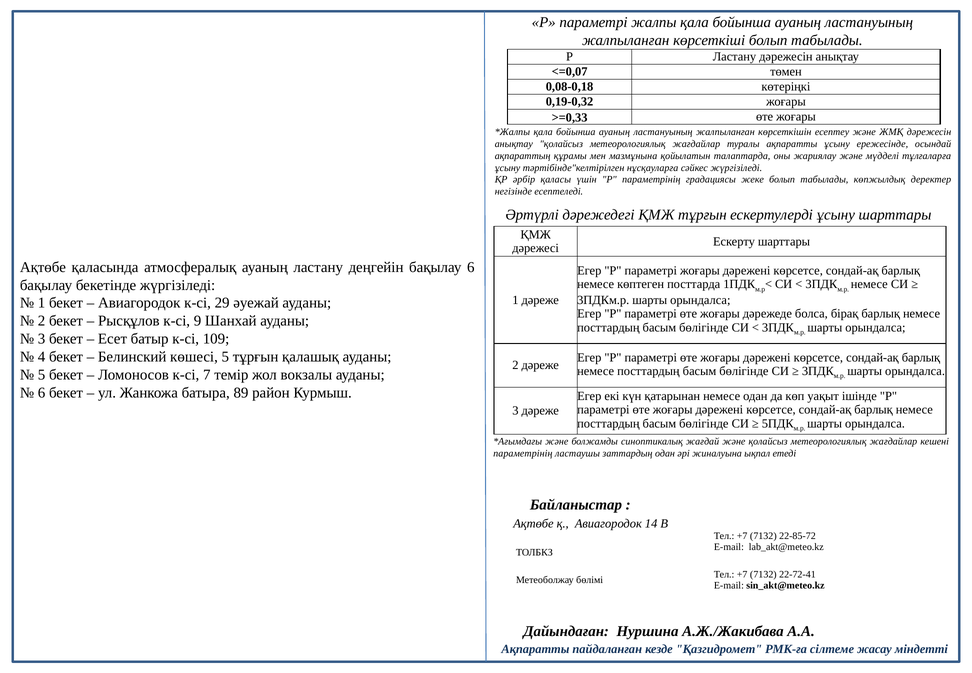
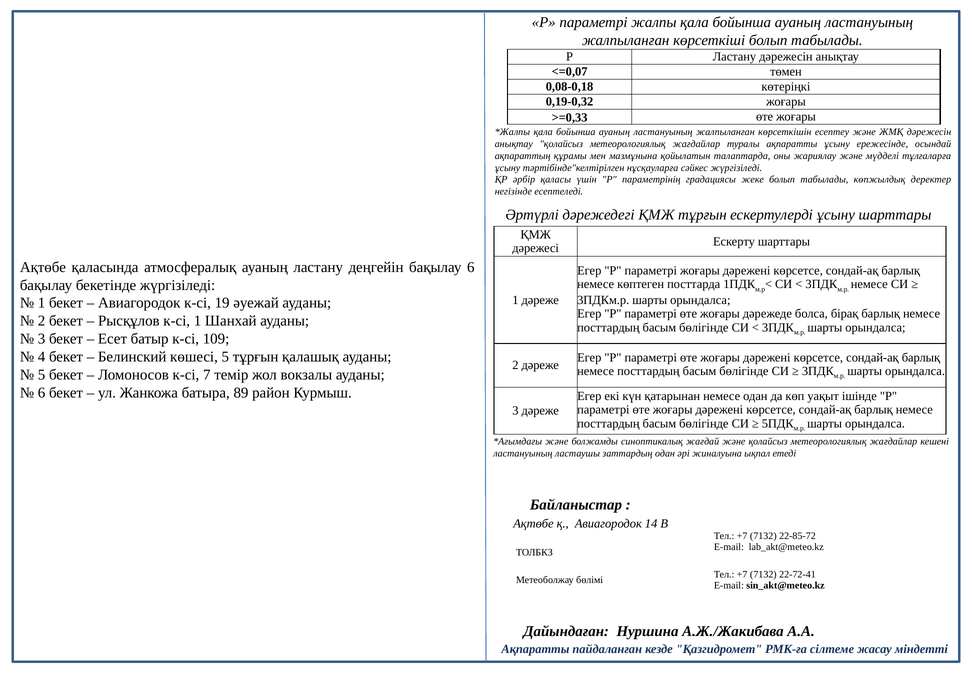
29: 29 -> 19
к-сі 9: 9 -> 1
параметрінің at (523, 453): параметрінің -> ластануының
